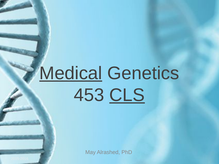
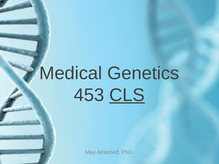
Medical underline: present -> none
